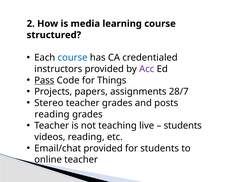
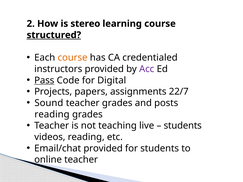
media: media -> stereo
structured underline: none -> present
course at (73, 58) colour: blue -> orange
Things: Things -> Digital
28/7: 28/7 -> 22/7
Stereo: Stereo -> Sound
